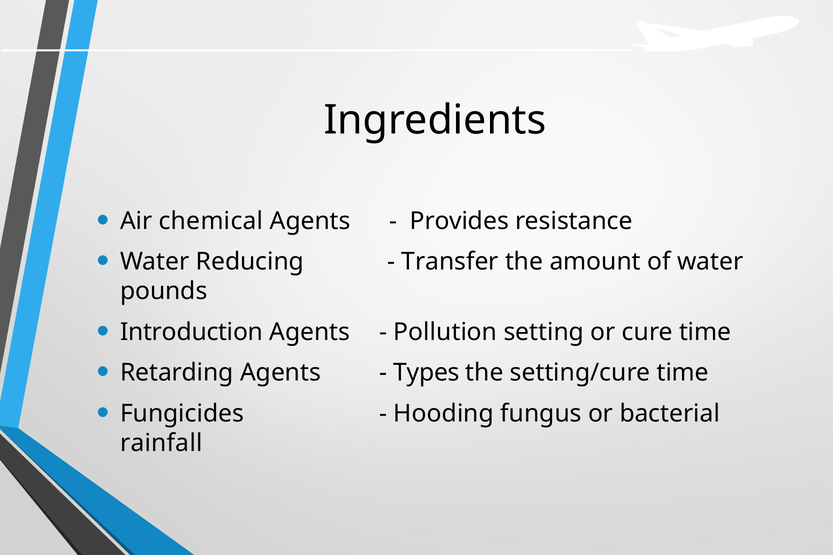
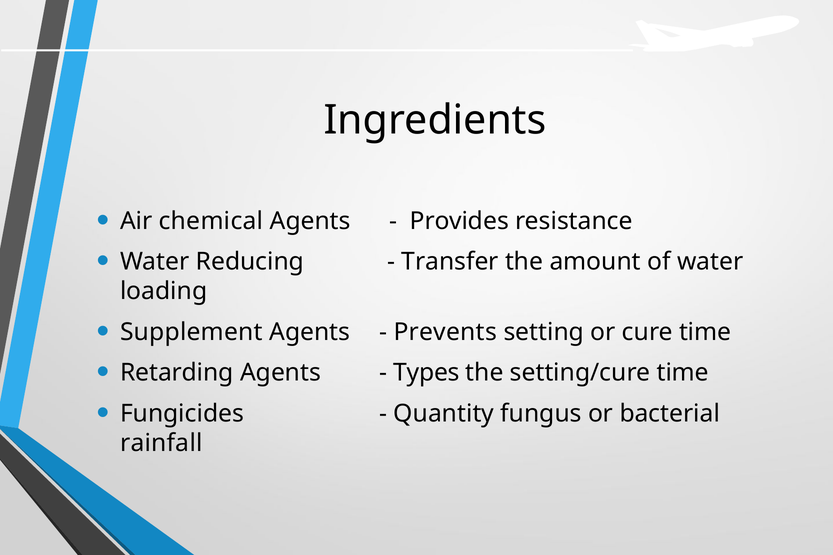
pounds: pounds -> loading
Introduction: Introduction -> Supplement
Pollution: Pollution -> Prevents
Hooding: Hooding -> Quantity
